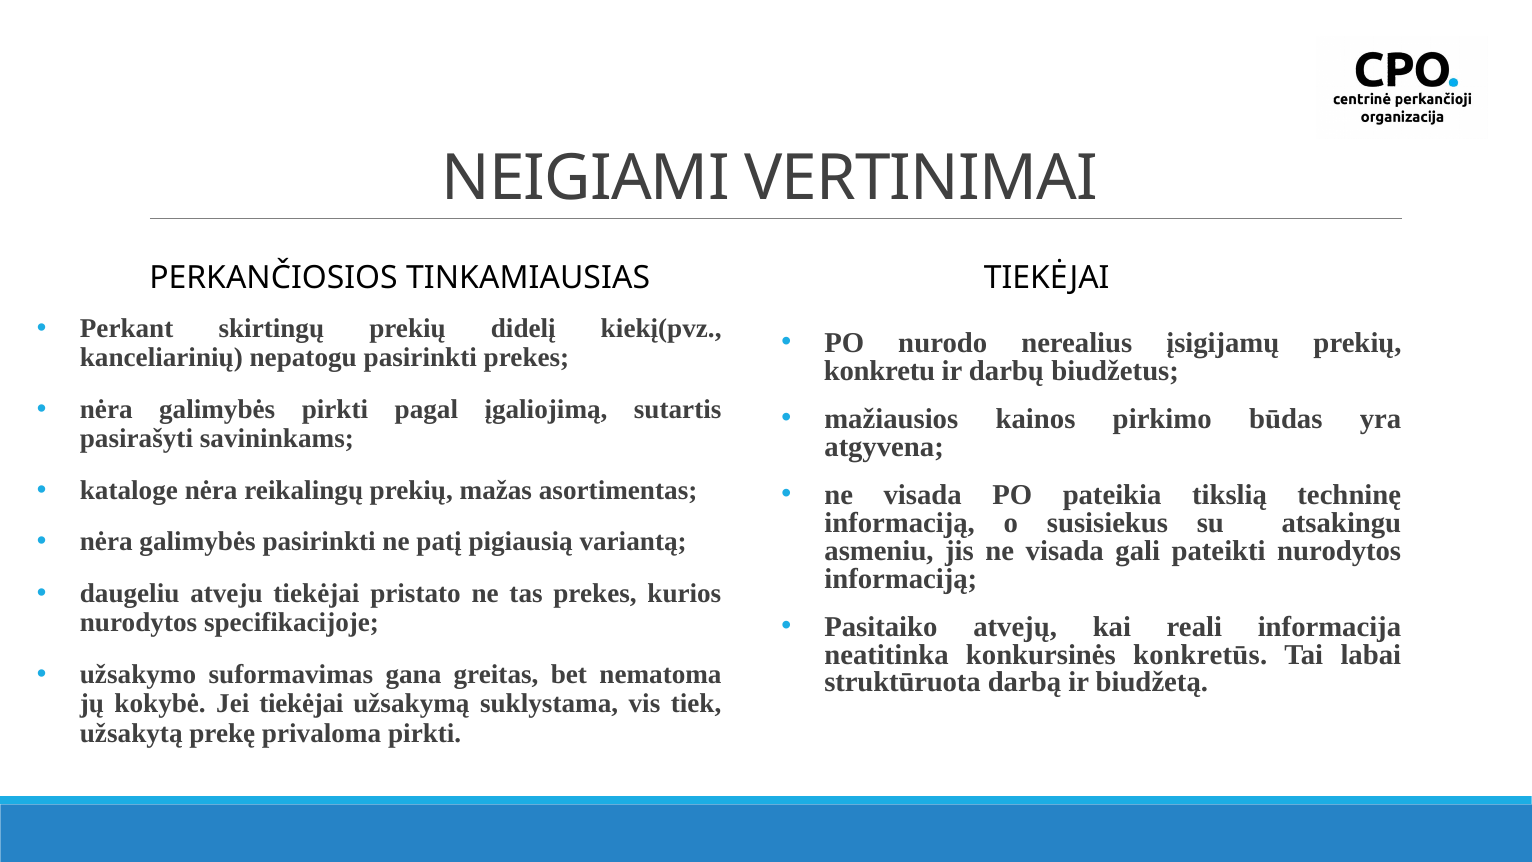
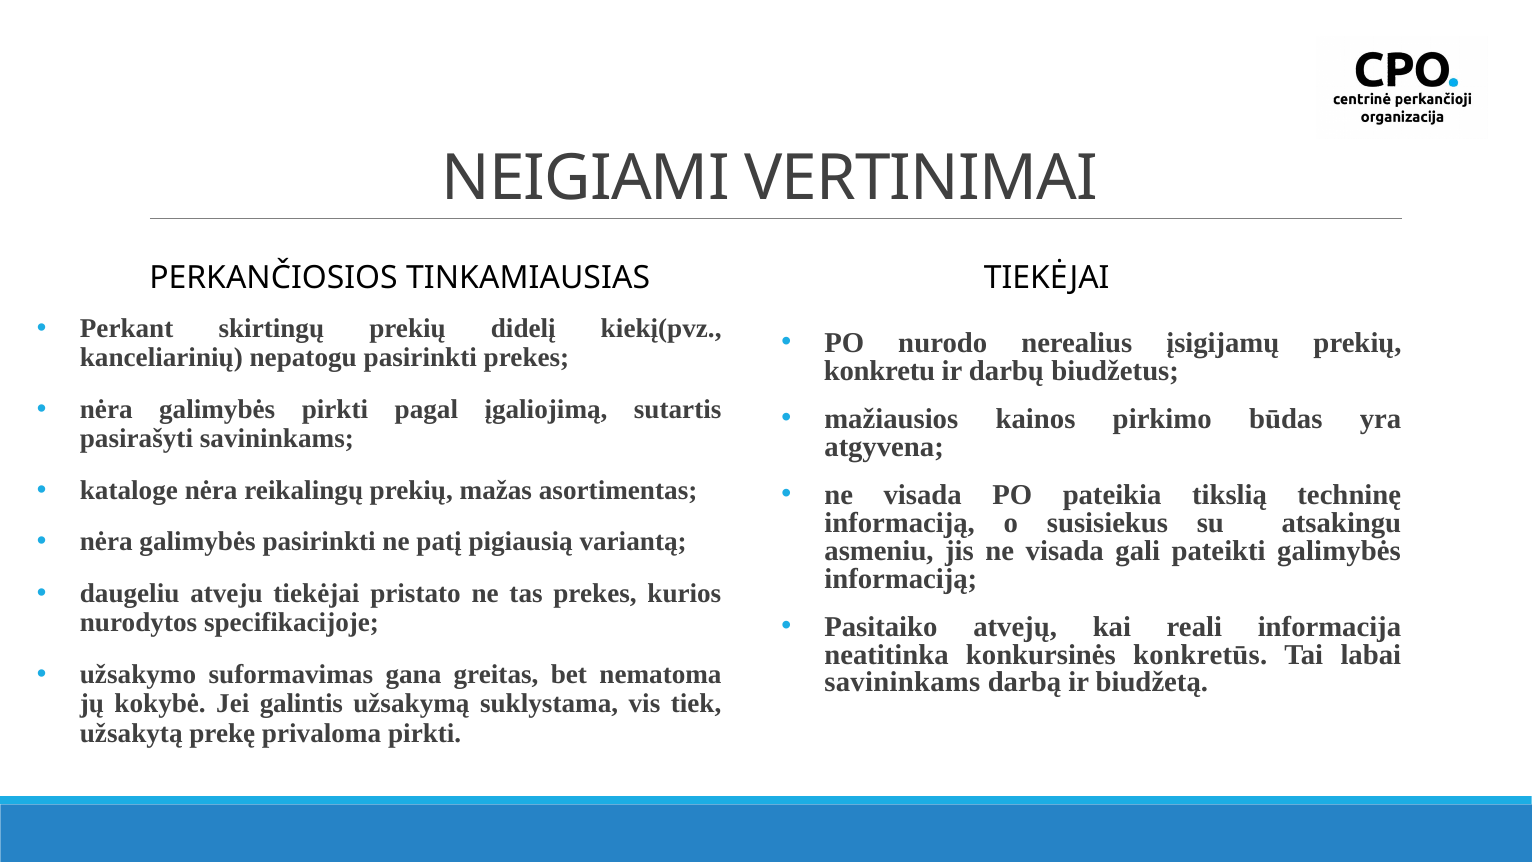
pateikti nurodytos: nurodytos -> galimybės
struktūruota at (903, 682): struktūruota -> savininkams
Jei tiekėjai: tiekėjai -> galintis
